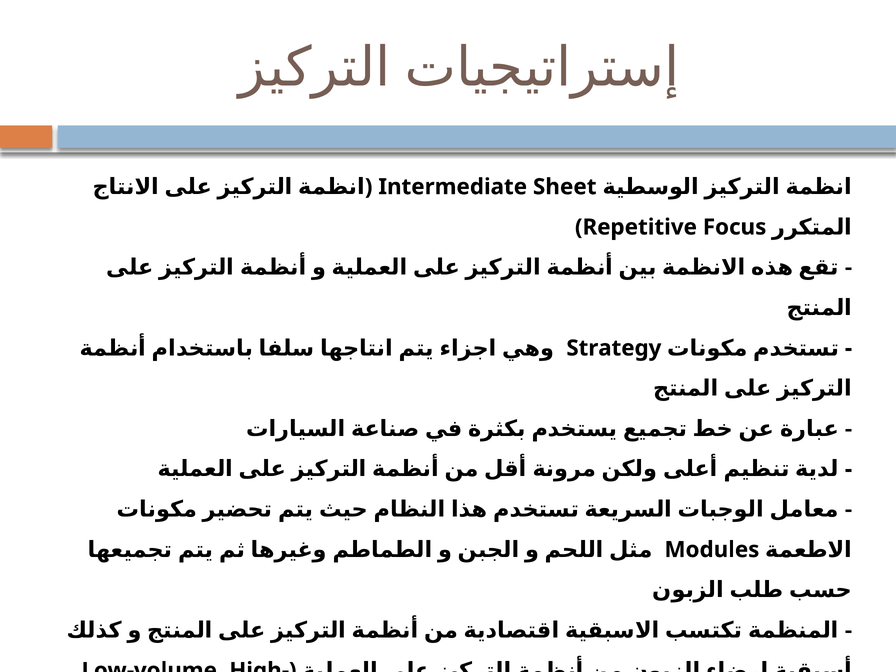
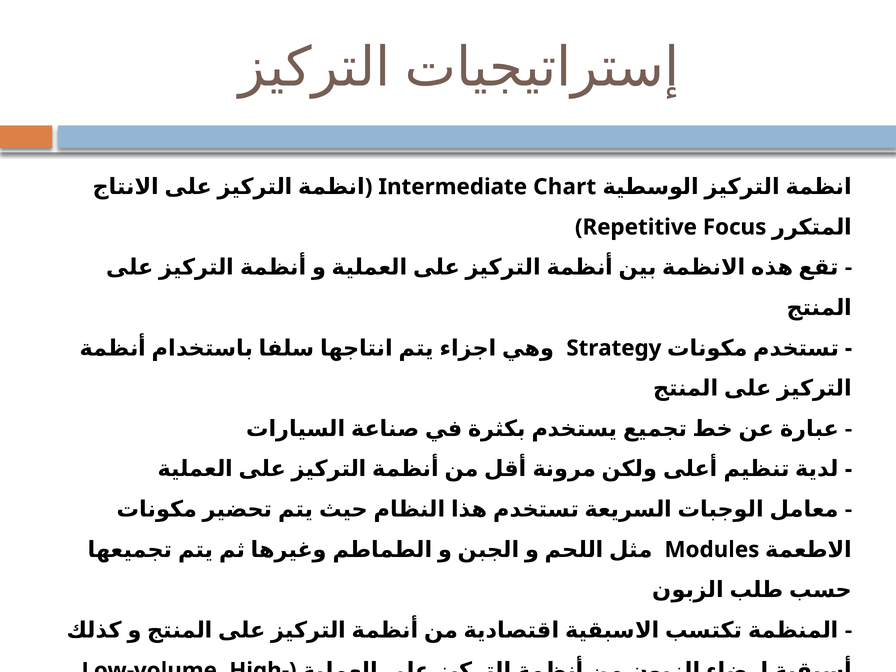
Sheet: Sheet -> Chart
